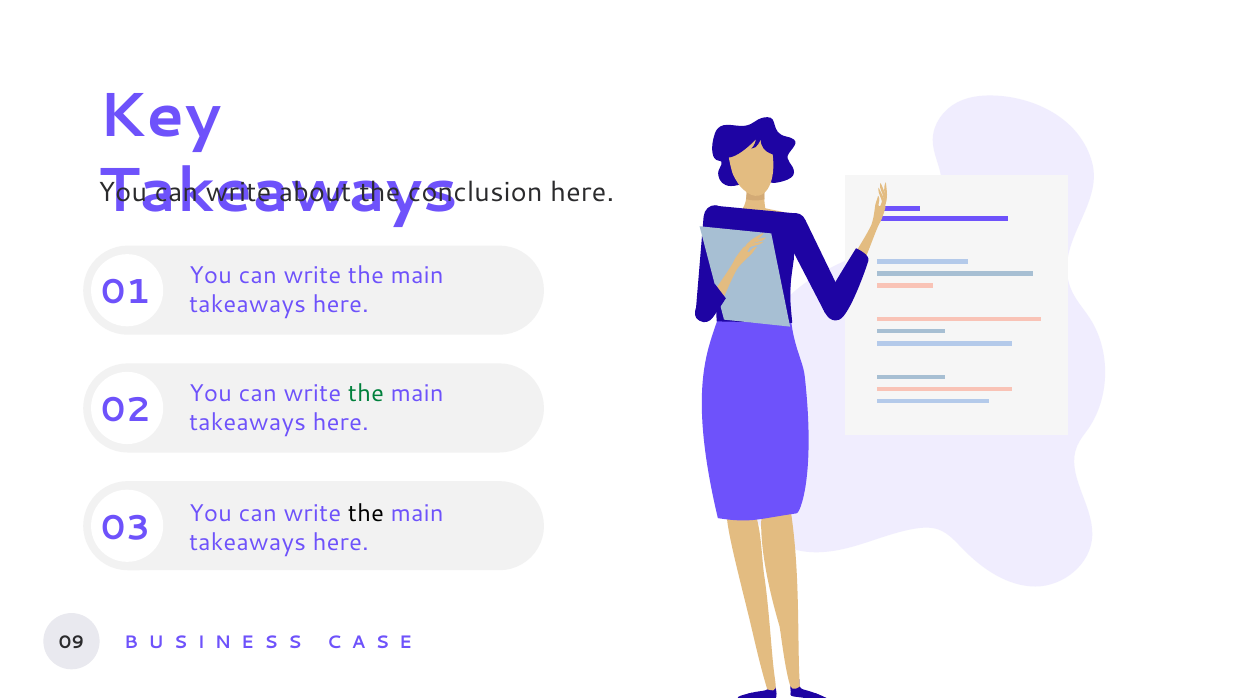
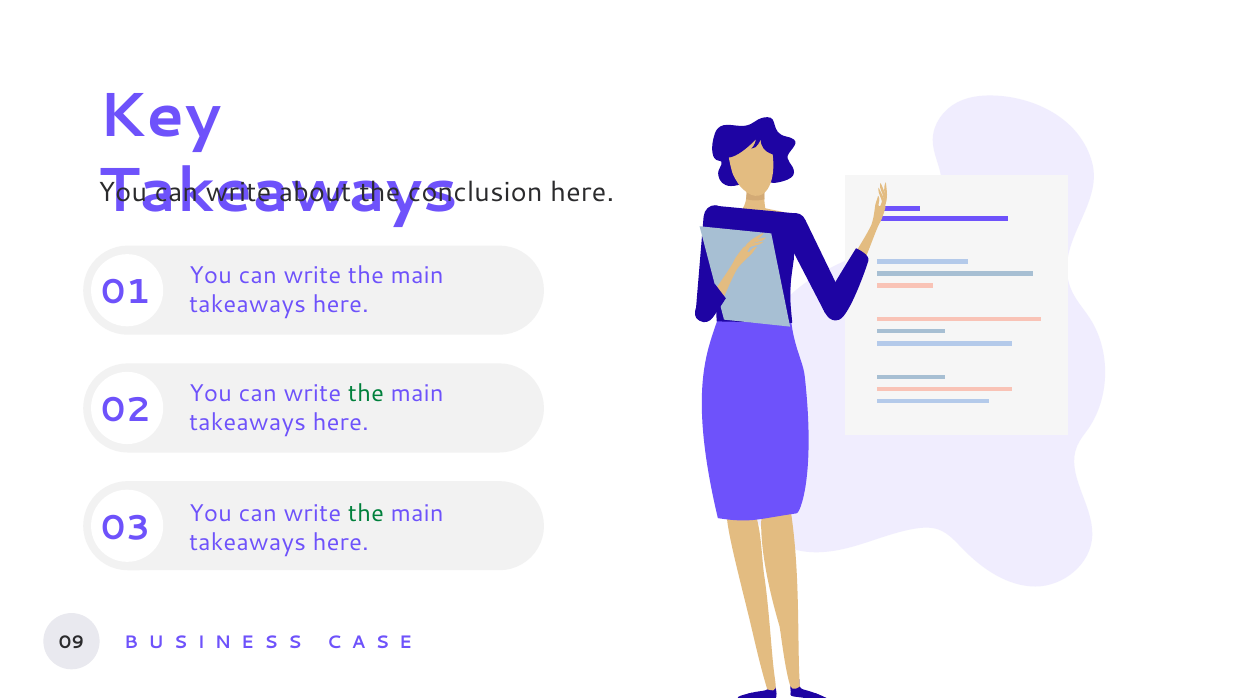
the at (366, 514) colour: black -> green
